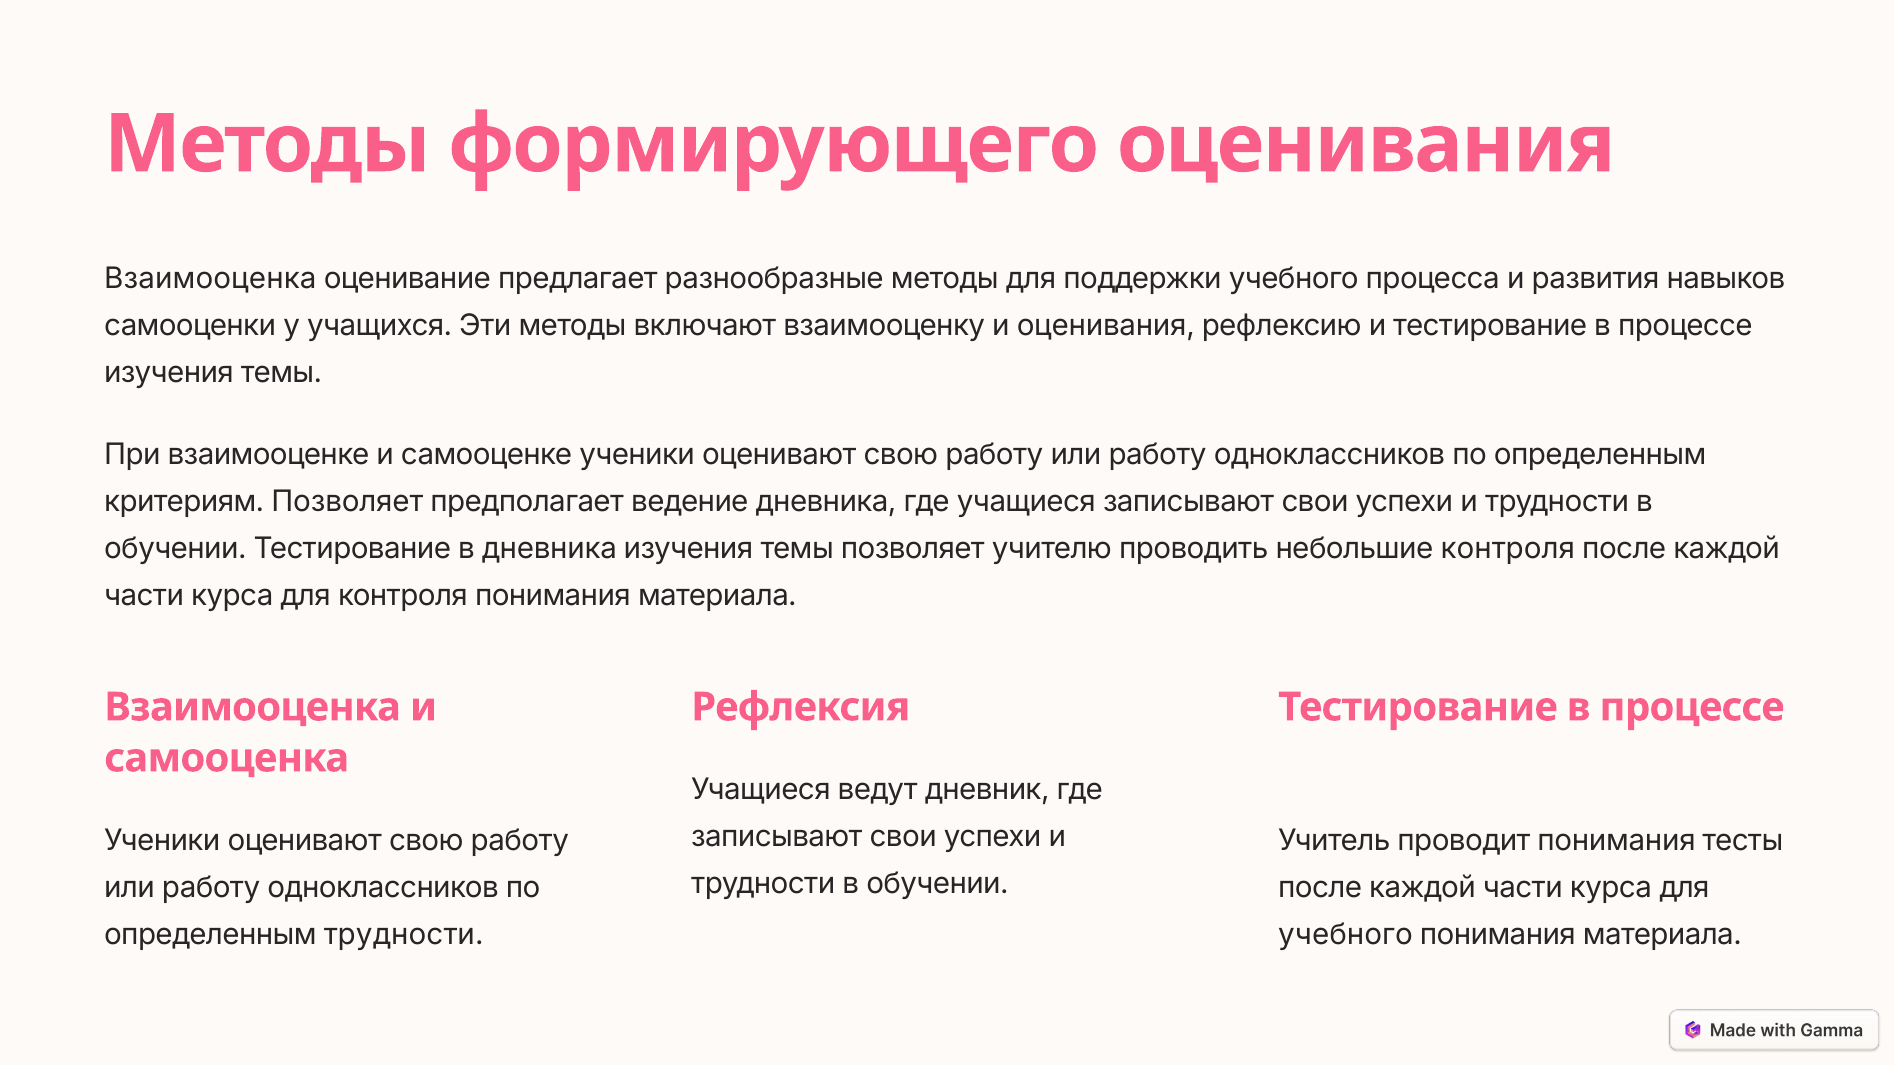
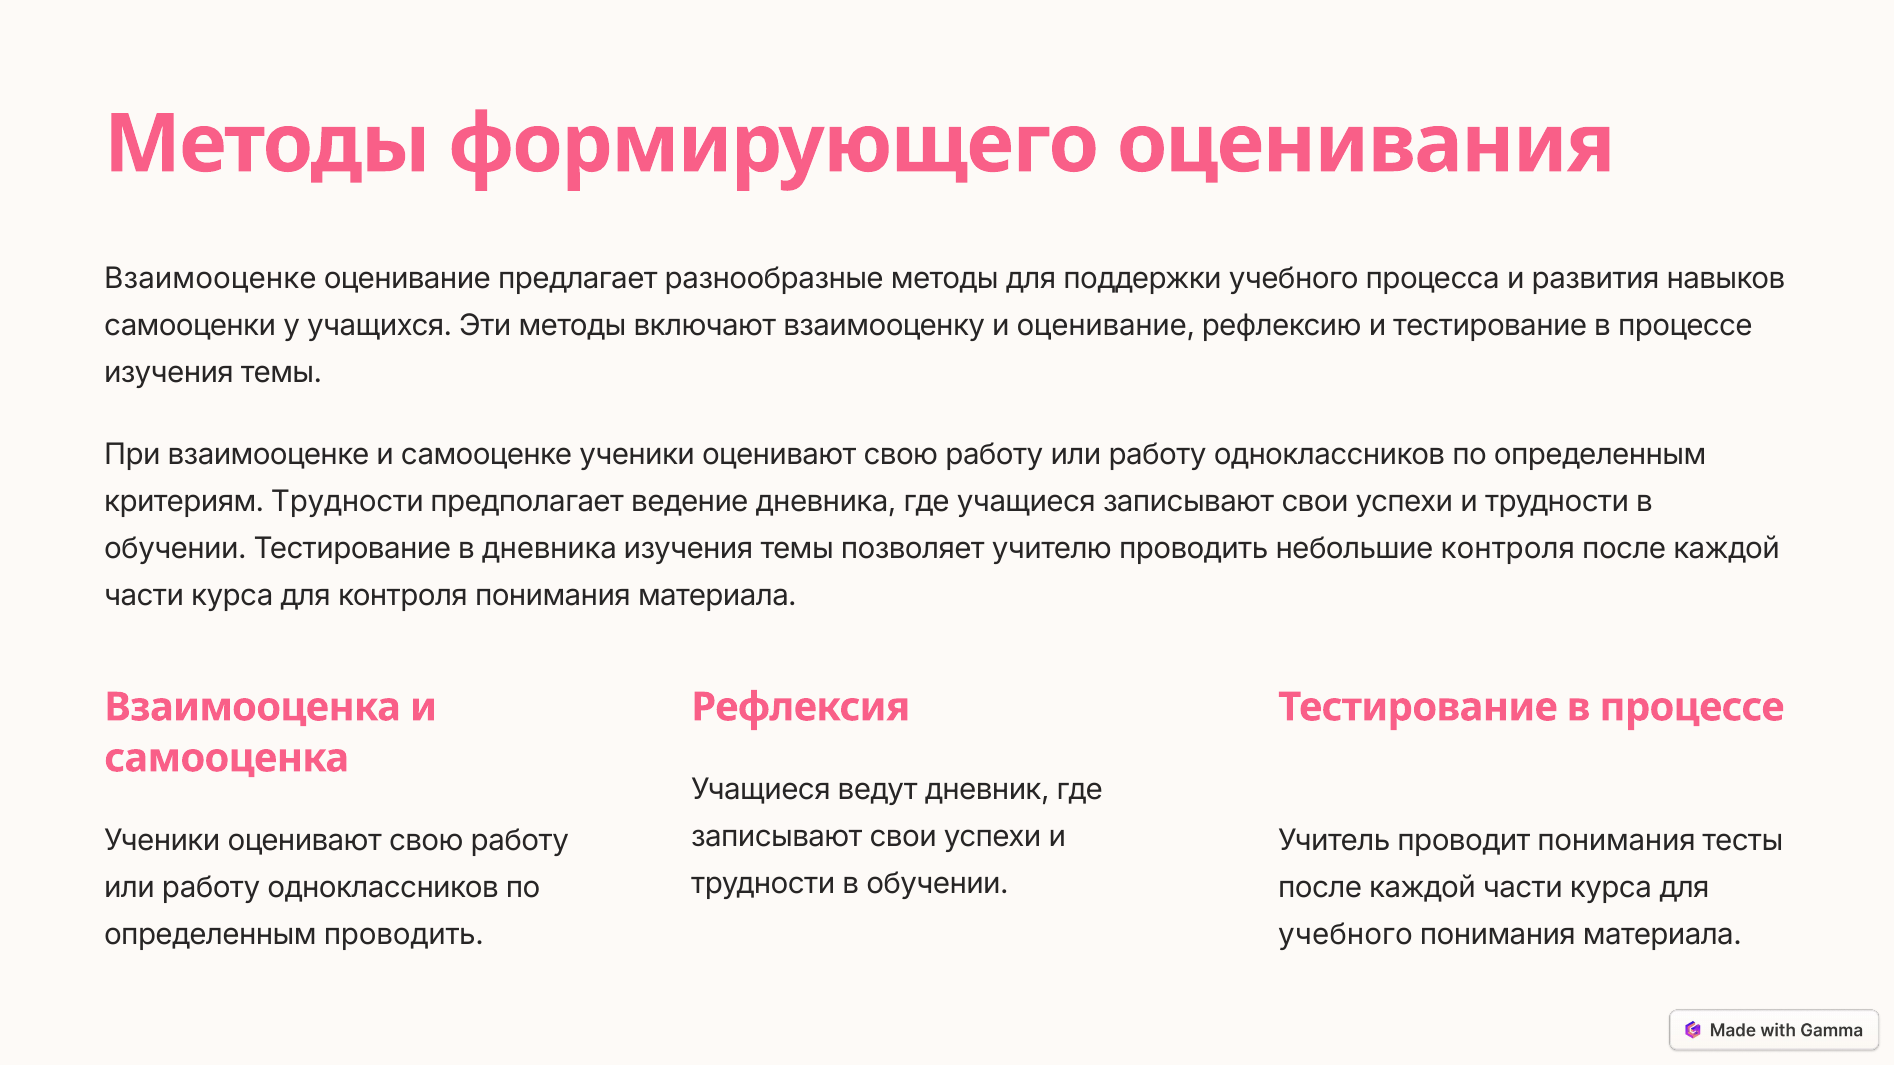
Взаимооценка at (210, 279): Взаимооценка -> Взаимооценке
и оценивания: оценивания -> оценивание
критериям Позволяет: Позволяет -> Трудности
определенным трудности: трудности -> проводить
